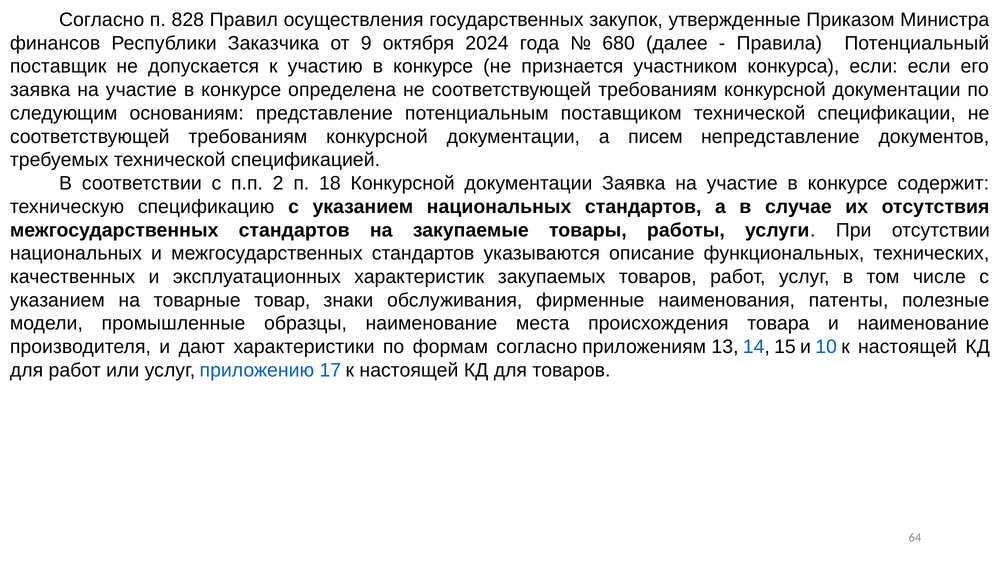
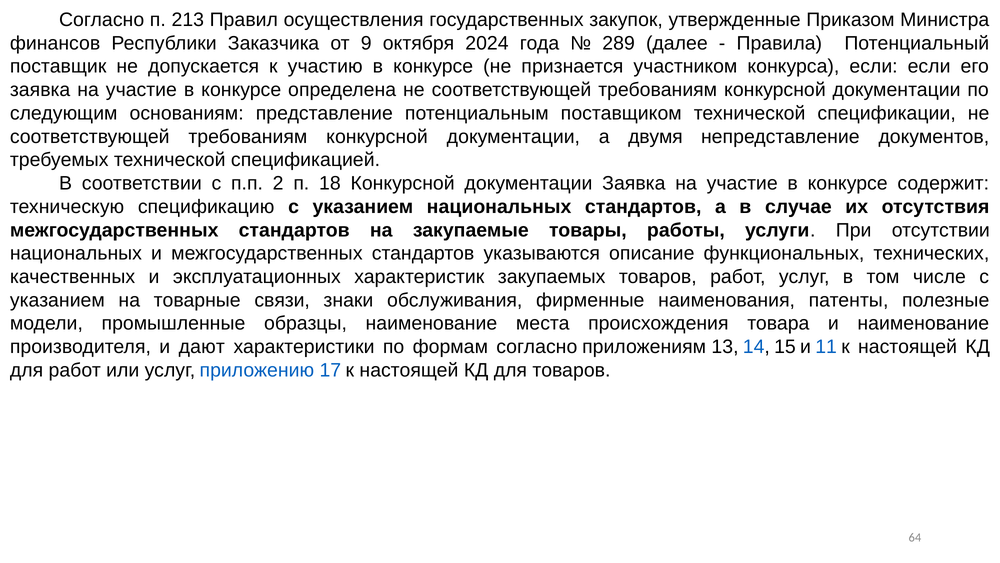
828: 828 -> 213
680: 680 -> 289
писем: писем -> двумя
товар: товар -> связи
10: 10 -> 11
